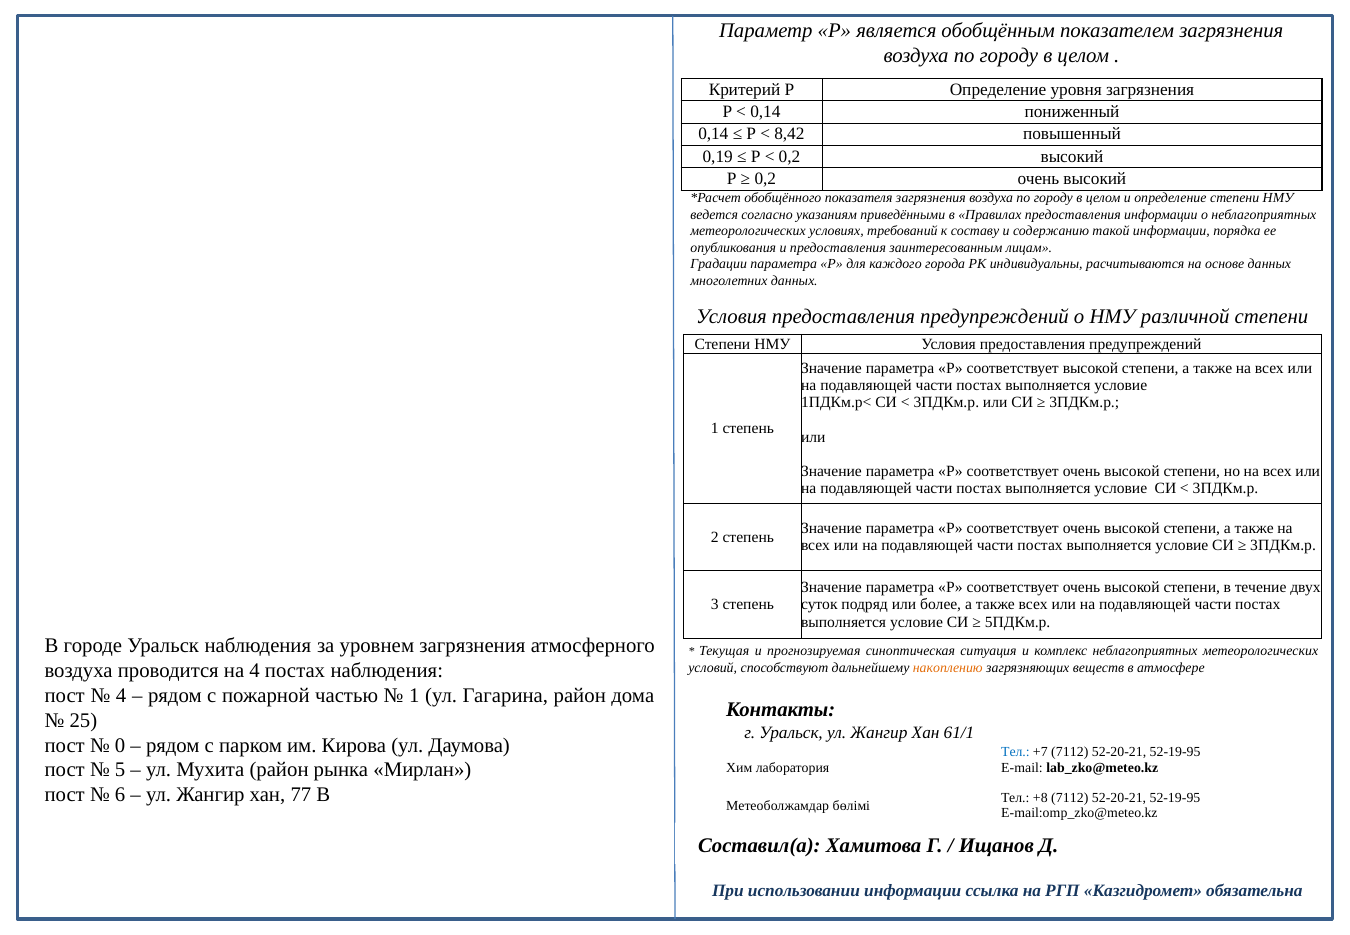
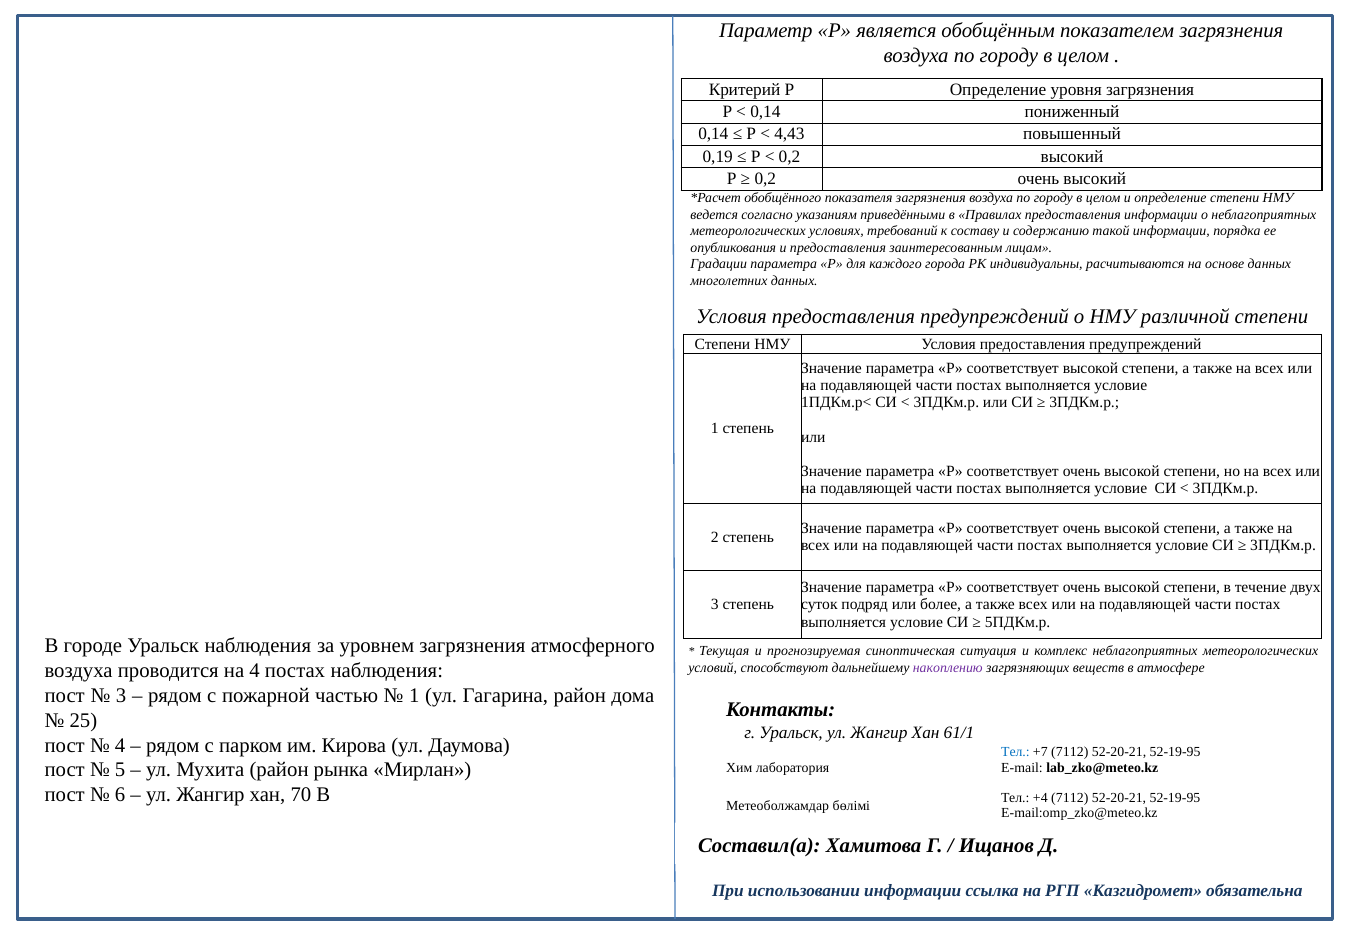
8,42: 8,42 -> 4,43
накоплению colour: orange -> purple
4 at (121, 695): 4 -> 3
0 at (120, 745): 0 -> 4
77: 77 -> 70
+8: +8 -> +4
